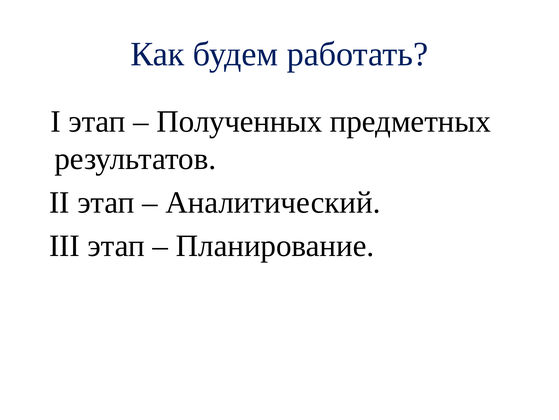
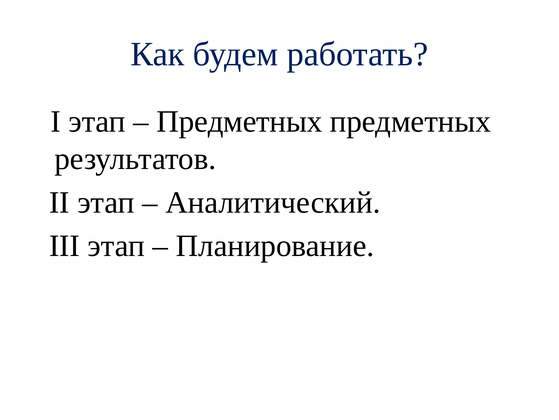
Полученных at (239, 121): Полученных -> Предметных
